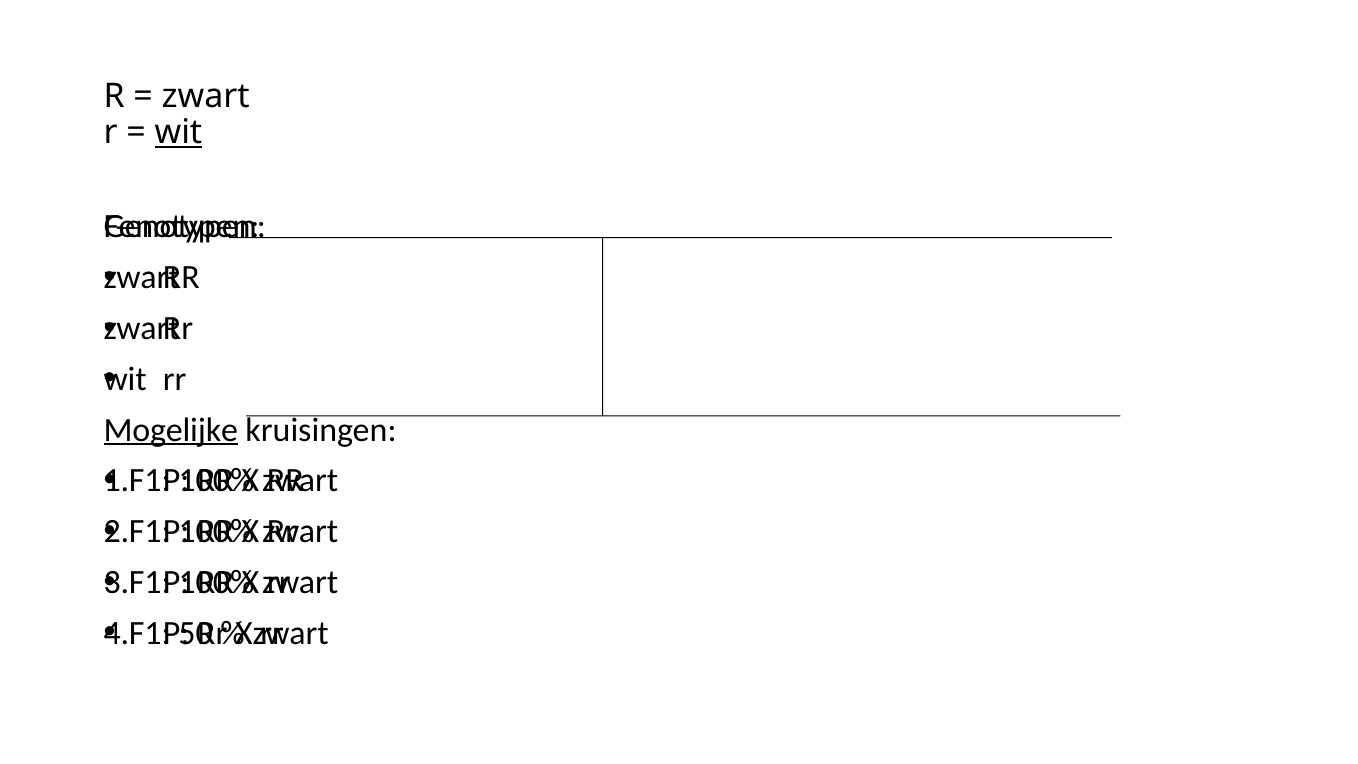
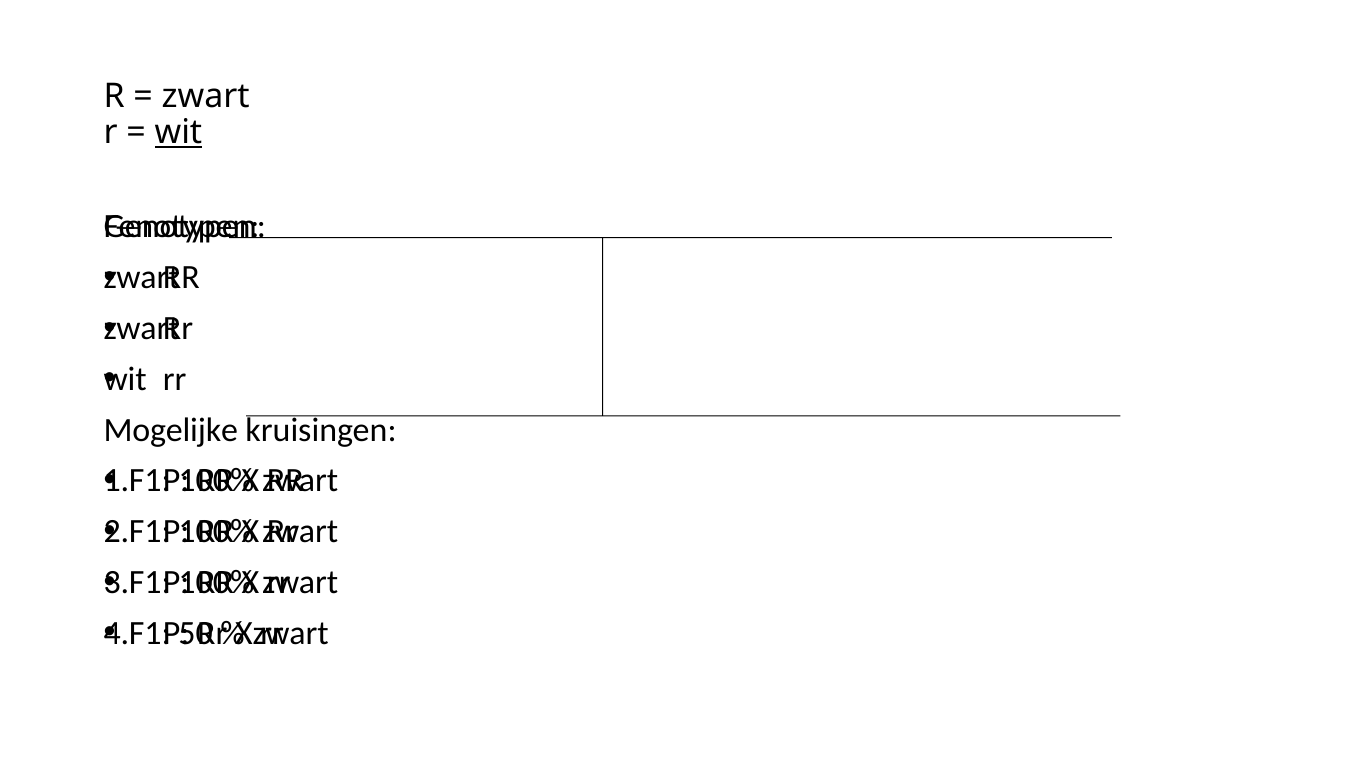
Mogelijke underline: present -> none
